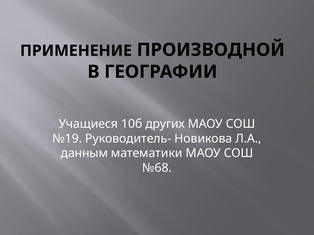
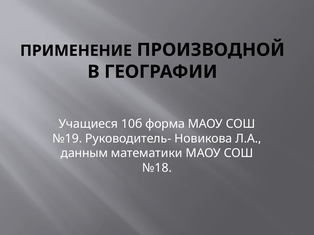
других: других -> форма
№68: №68 -> №18
